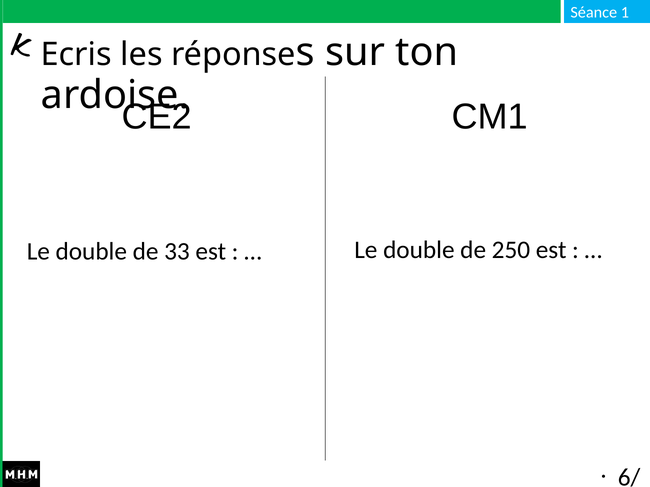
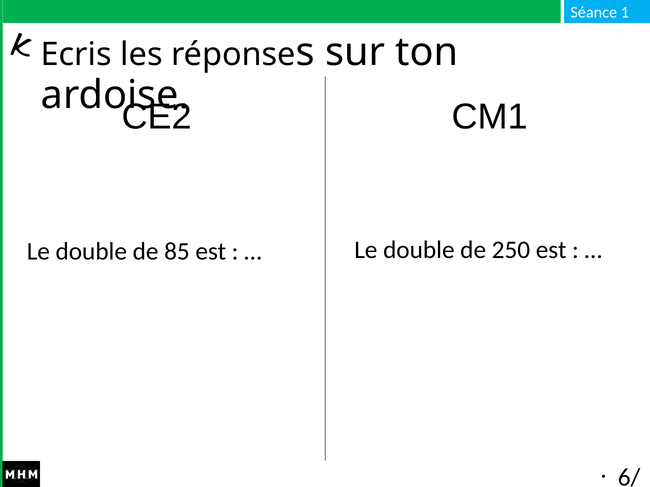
33: 33 -> 85
